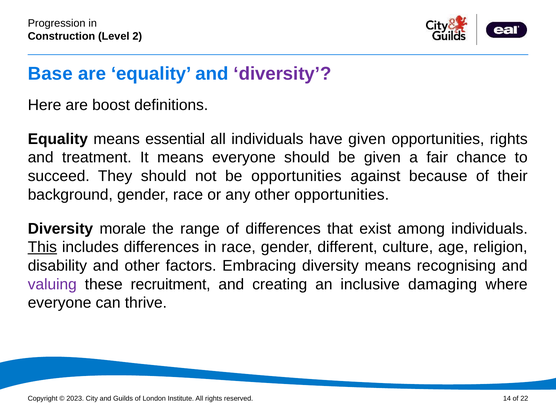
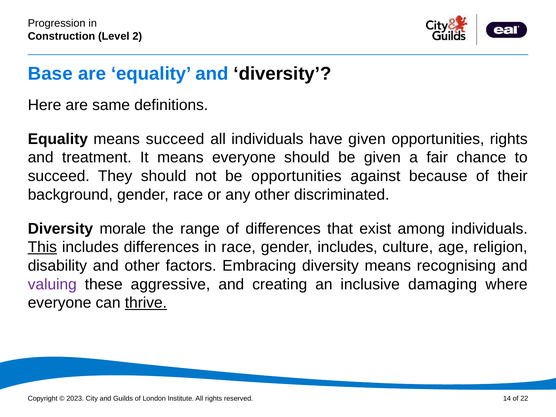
diversity at (282, 74) colour: purple -> black
boost: boost -> same
means essential: essential -> succeed
other opportunities: opportunities -> discriminated
gender different: different -> includes
recruitment: recruitment -> aggressive
thrive underline: none -> present
